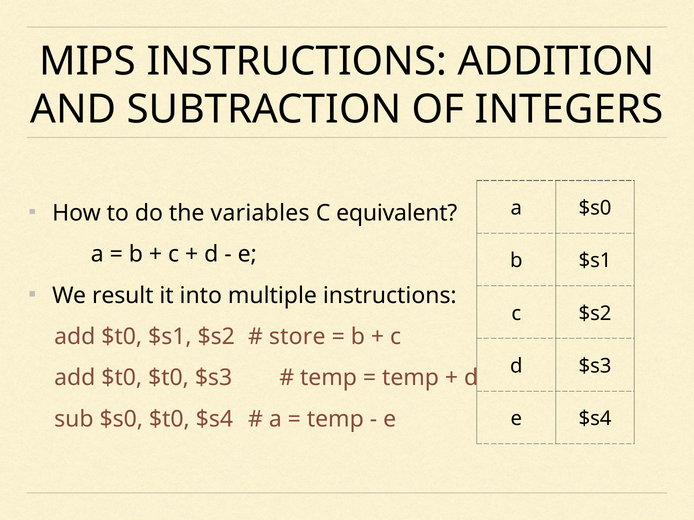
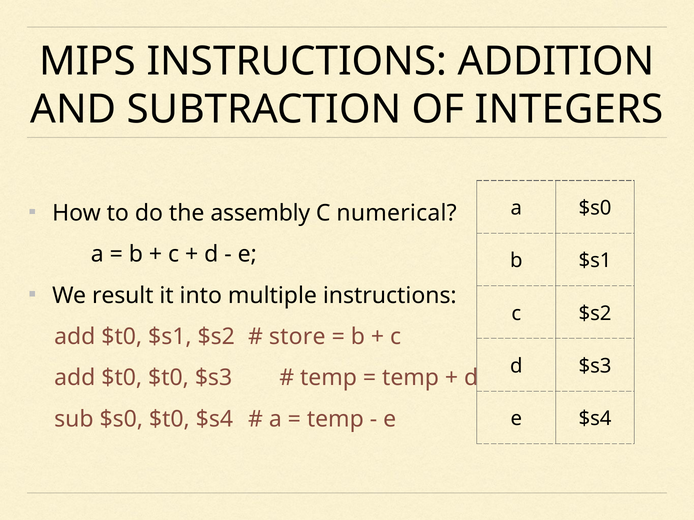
variables: variables -> assembly
equivalent: equivalent -> numerical
